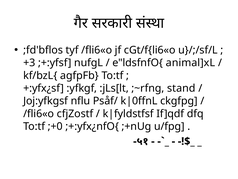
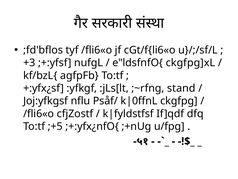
animal]xL: animal]xL -> ckgfpg]xL
;+0: ;+0 -> ;+5
